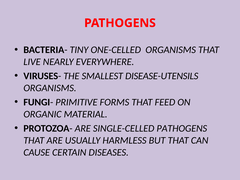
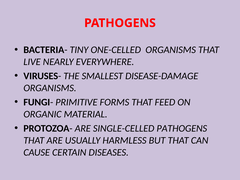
DISEASE-UTENSILS: DISEASE-UTENSILS -> DISEASE-DAMAGE
